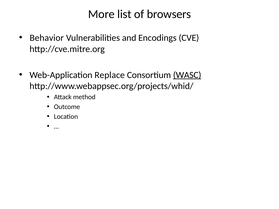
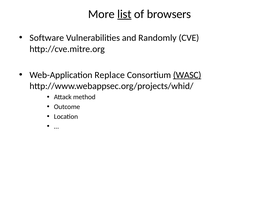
list underline: none -> present
Behavior: Behavior -> Software
Encodings: Encodings -> Randomly
